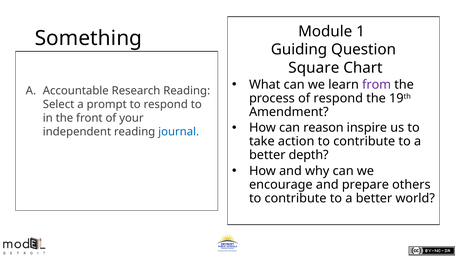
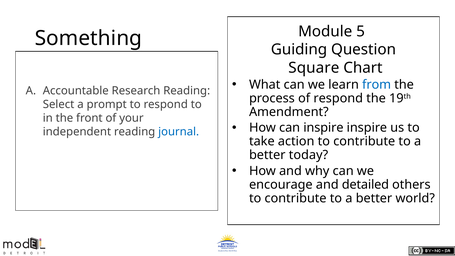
1: 1 -> 5
from colour: purple -> blue
can reason: reason -> inspire
depth: depth -> today
prepare: prepare -> detailed
